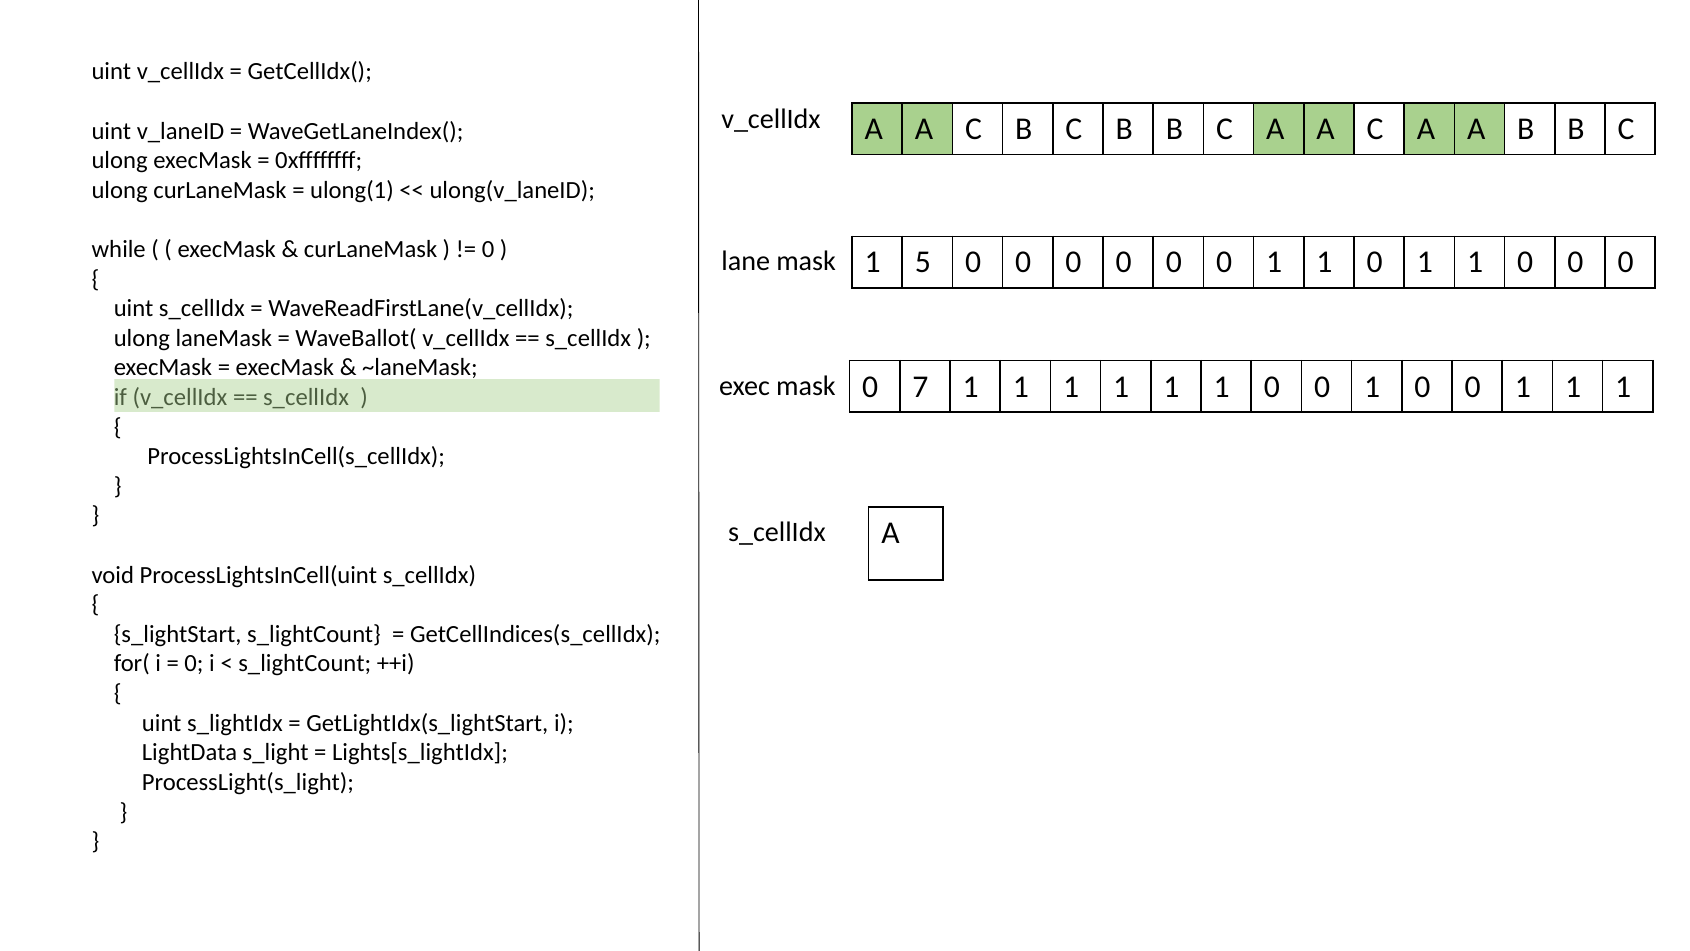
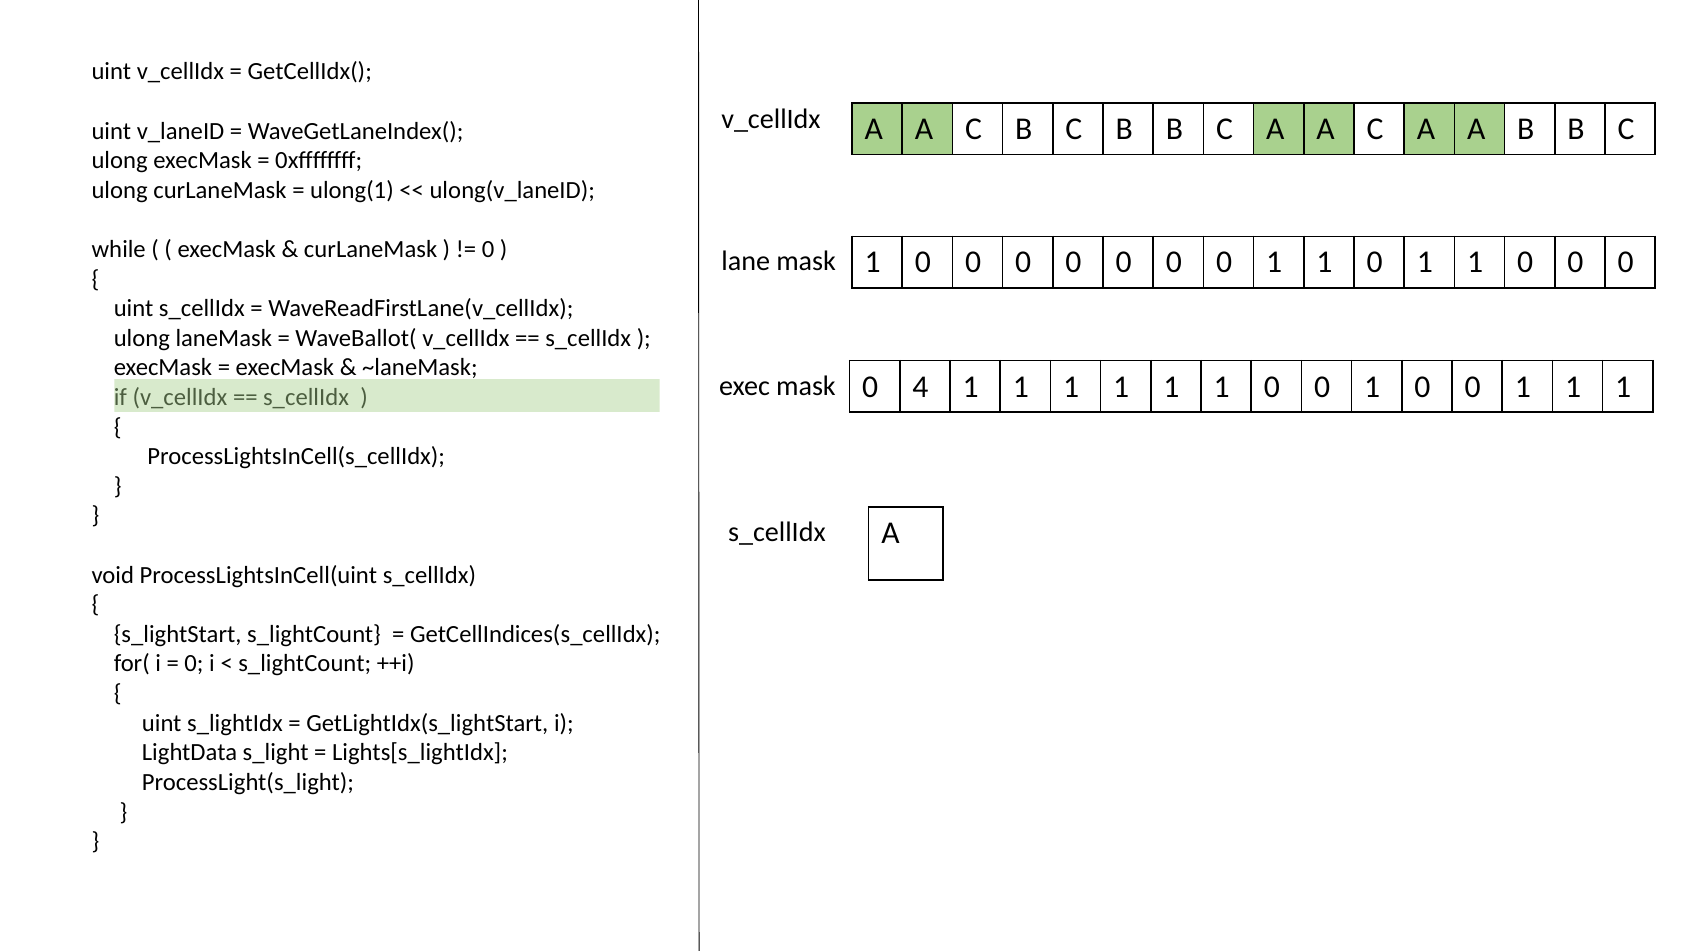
5 at (923, 262): 5 -> 0
7: 7 -> 4
